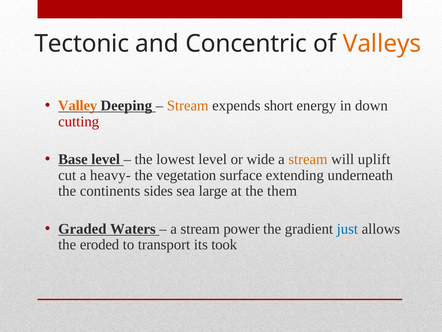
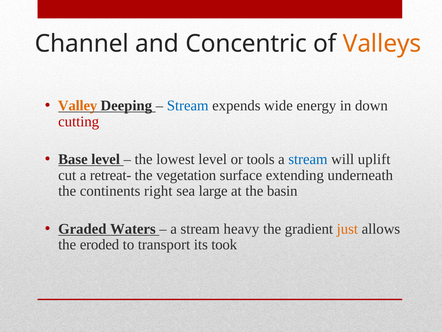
Tectonic: Tectonic -> Channel
Stream at (188, 105) colour: orange -> blue
short: short -> wide
wide: wide -> tools
stream at (308, 159) colour: orange -> blue
heavy-: heavy- -> retreat-
sides: sides -> right
them: them -> basin
power: power -> heavy
just colour: blue -> orange
